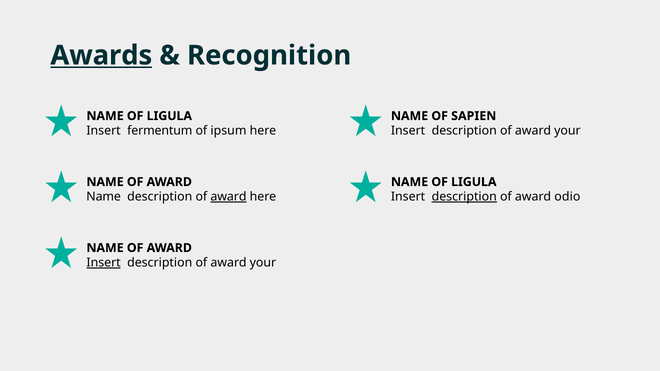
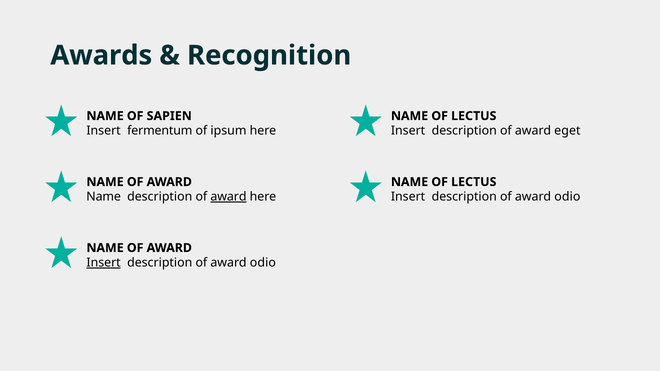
Awards underline: present -> none
LIGULA at (169, 116): LIGULA -> SAPIEN
SAPIEN at (474, 116): SAPIEN -> LECTUS
your at (567, 131): your -> eget
LIGULA at (474, 182): LIGULA -> LECTUS
description at (464, 197) underline: present -> none
your at (263, 263): your -> odio
